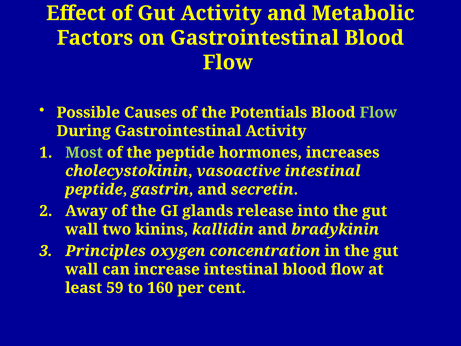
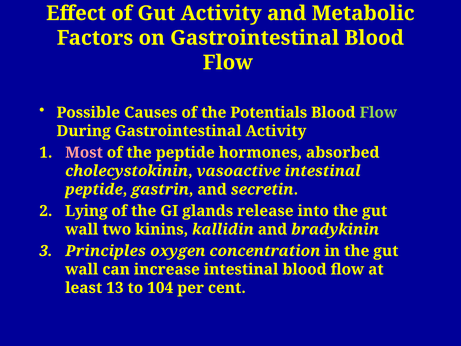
Most colour: light green -> pink
increases: increases -> absorbed
Away: Away -> Lying
59: 59 -> 13
160: 160 -> 104
